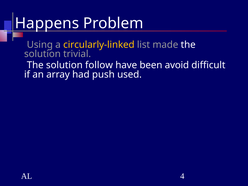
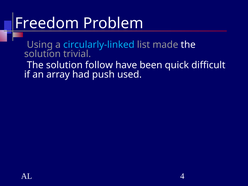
Happens: Happens -> Freedom
circularly-linked colour: yellow -> light blue
avoid: avoid -> quick
